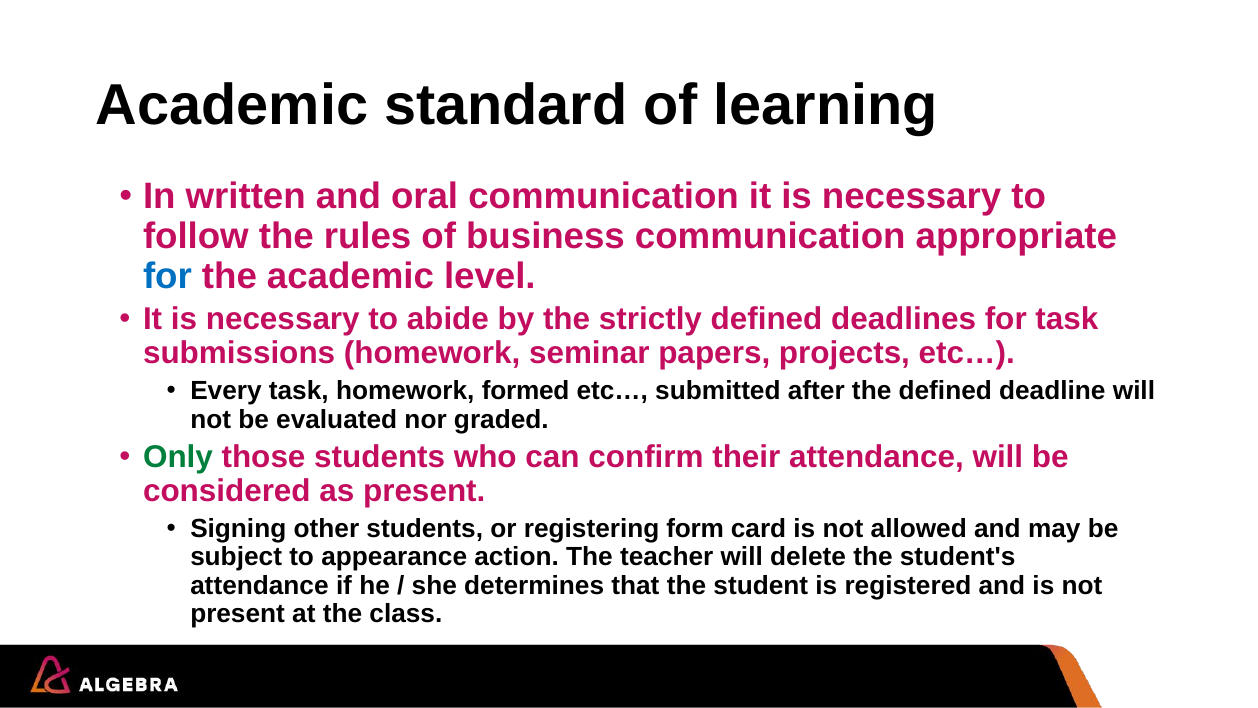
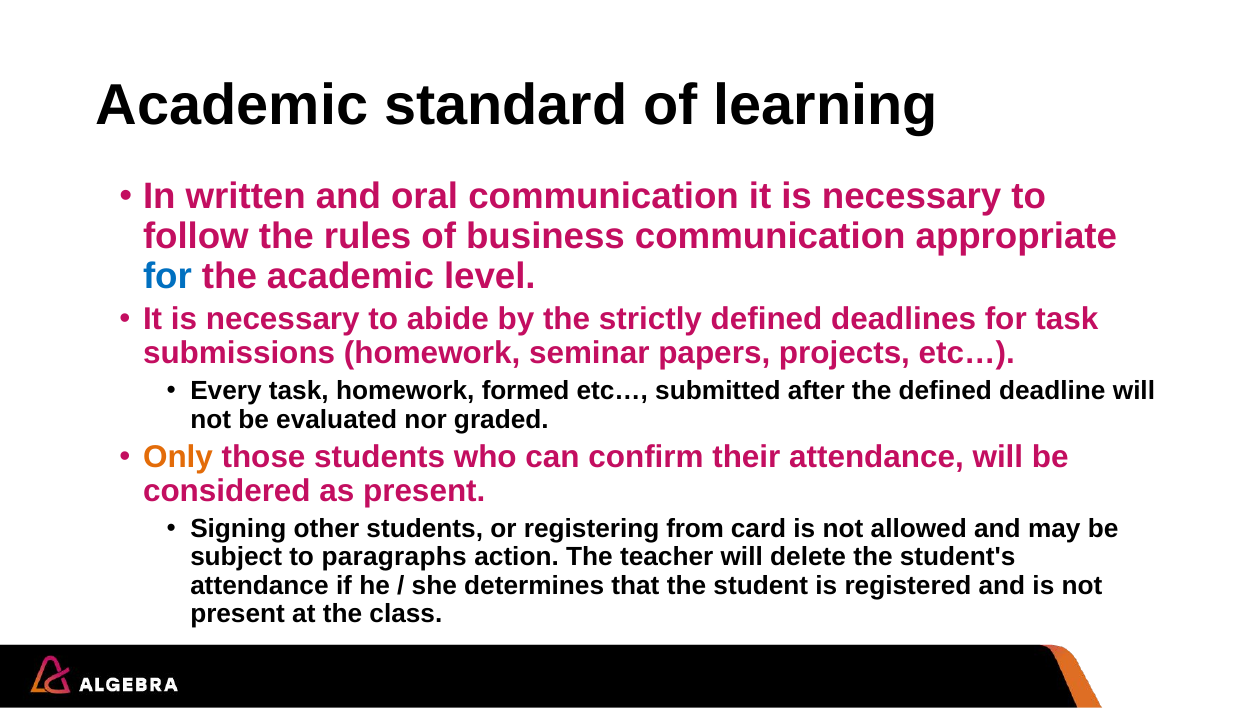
Only colour: green -> orange
form: form -> from
appearance: appearance -> paragraphs
